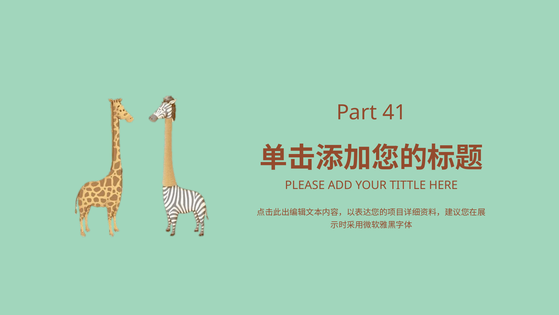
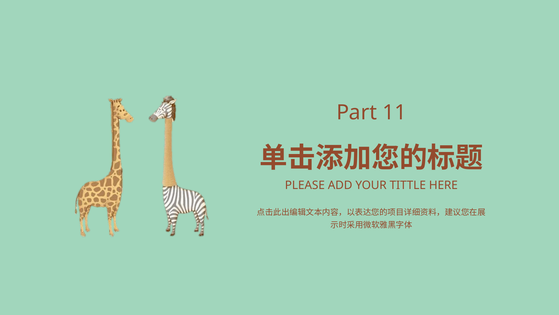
41: 41 -> 11
